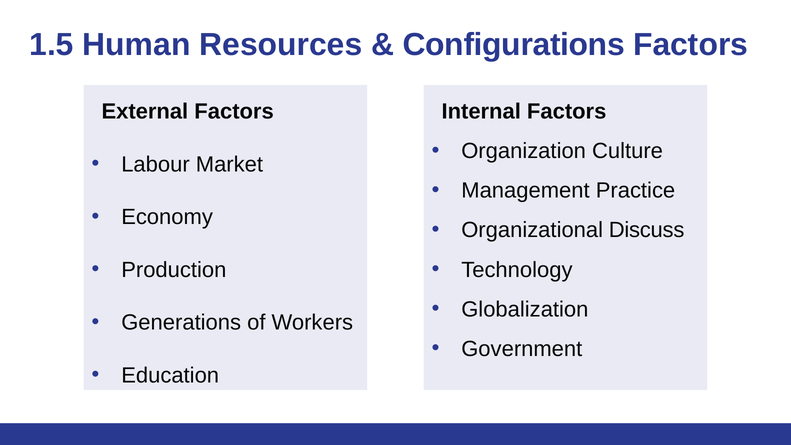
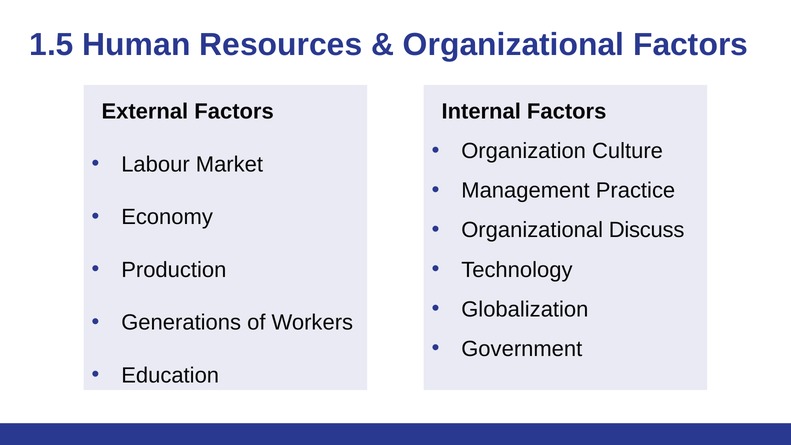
Configurations at (514, 45): Configurations -> Organizational
